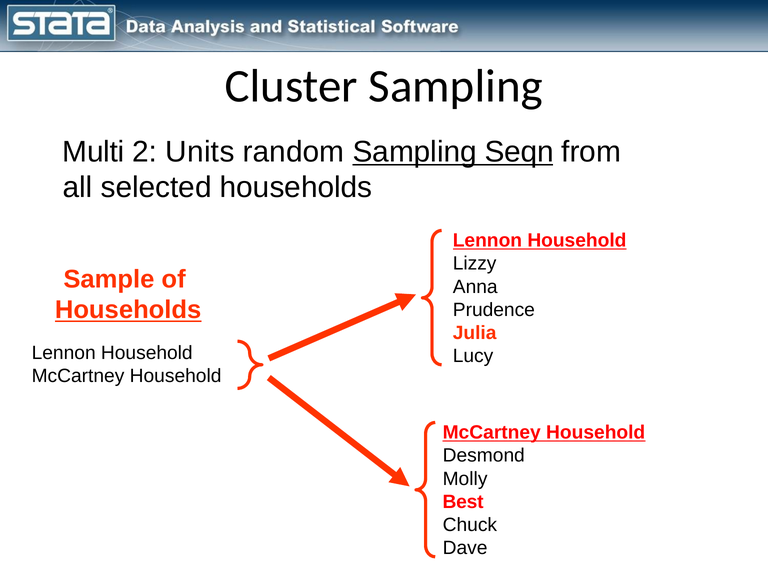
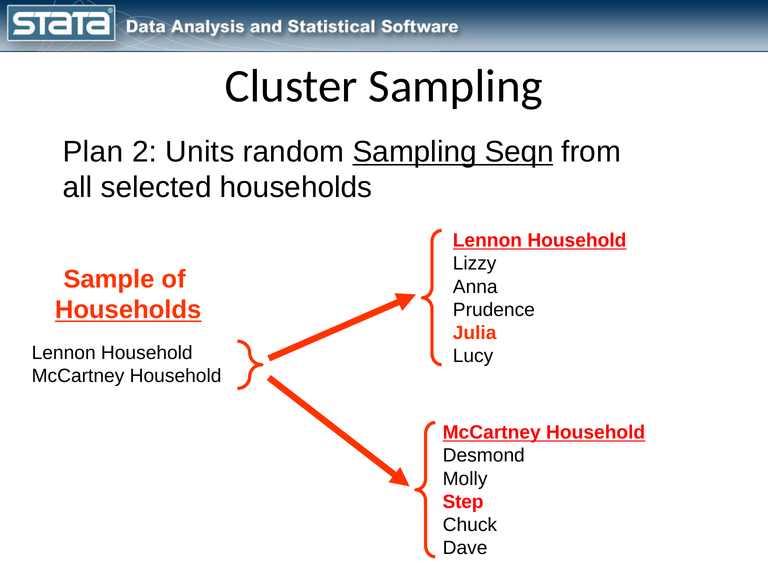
Multi: Multi -> Plan
Best: Best -> Step
